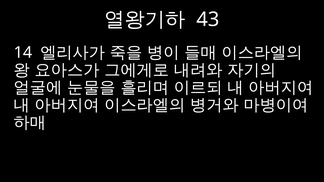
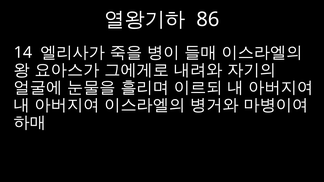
43: 43 -> 86
